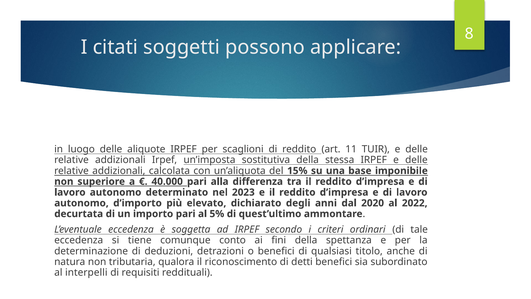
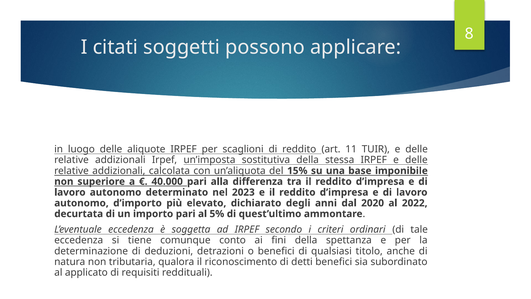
interpelli: interpelli -> applicato
